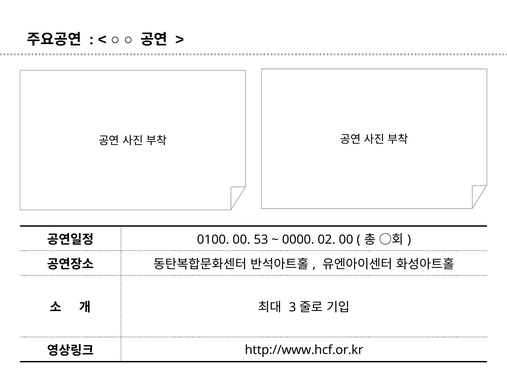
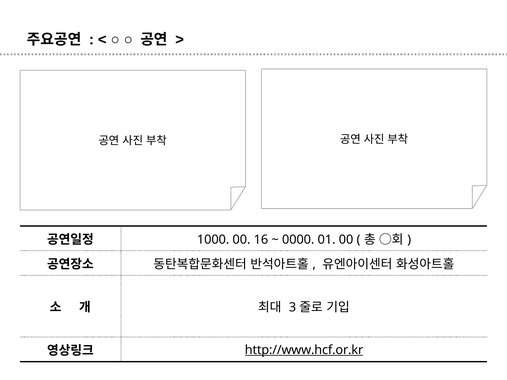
0100: 0100 -> 1000
53: 53 -> 16
02: 02 -> 01
http://www.hcf.or.kr underline: none -> present
